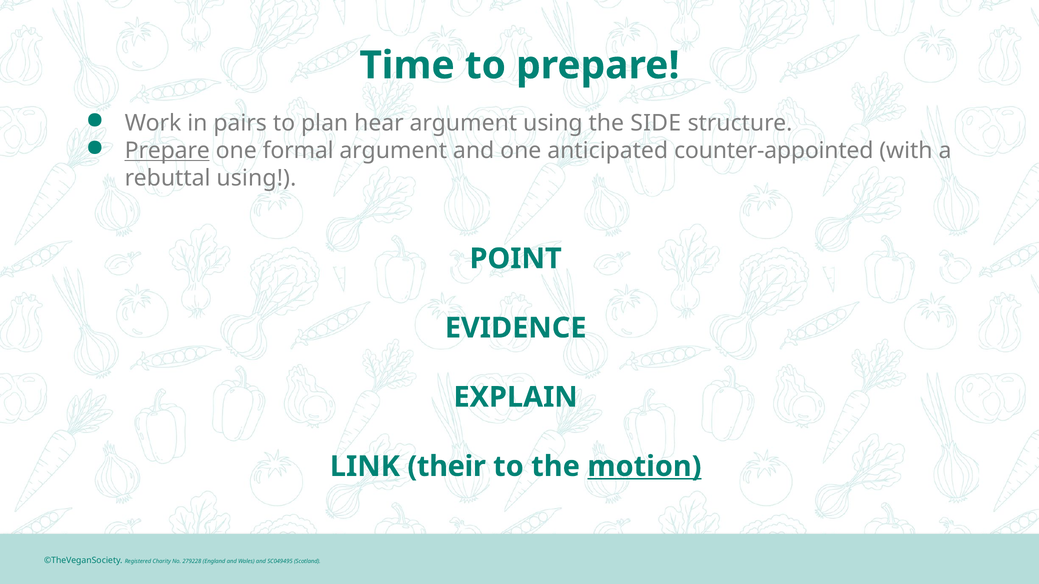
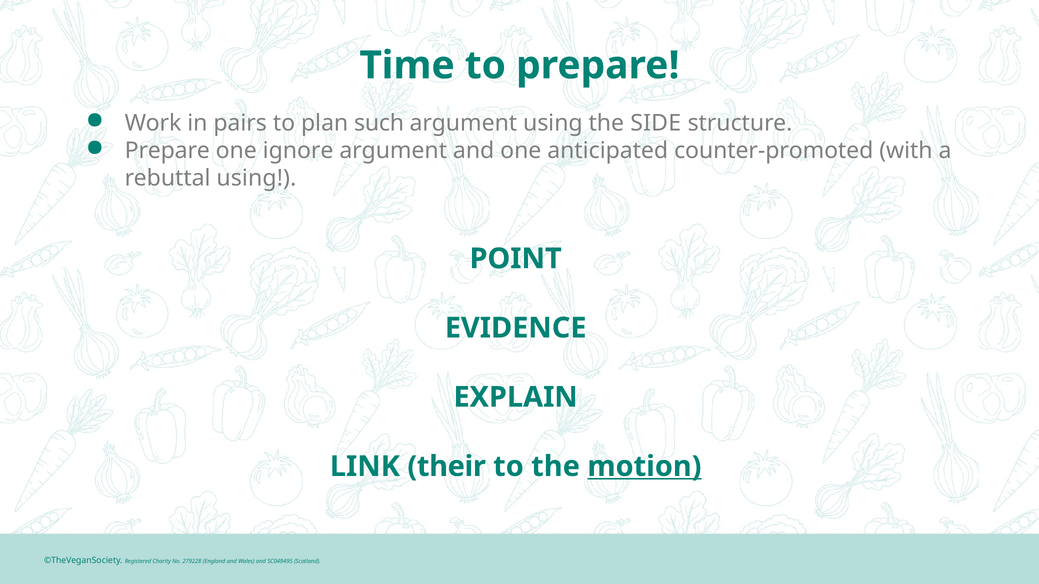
hear: hear -> such
Prepare at (167, 151) underline: present -> none
formal: formal -> ignore
counter-appointed: counter-appointed -> counter-promoted
